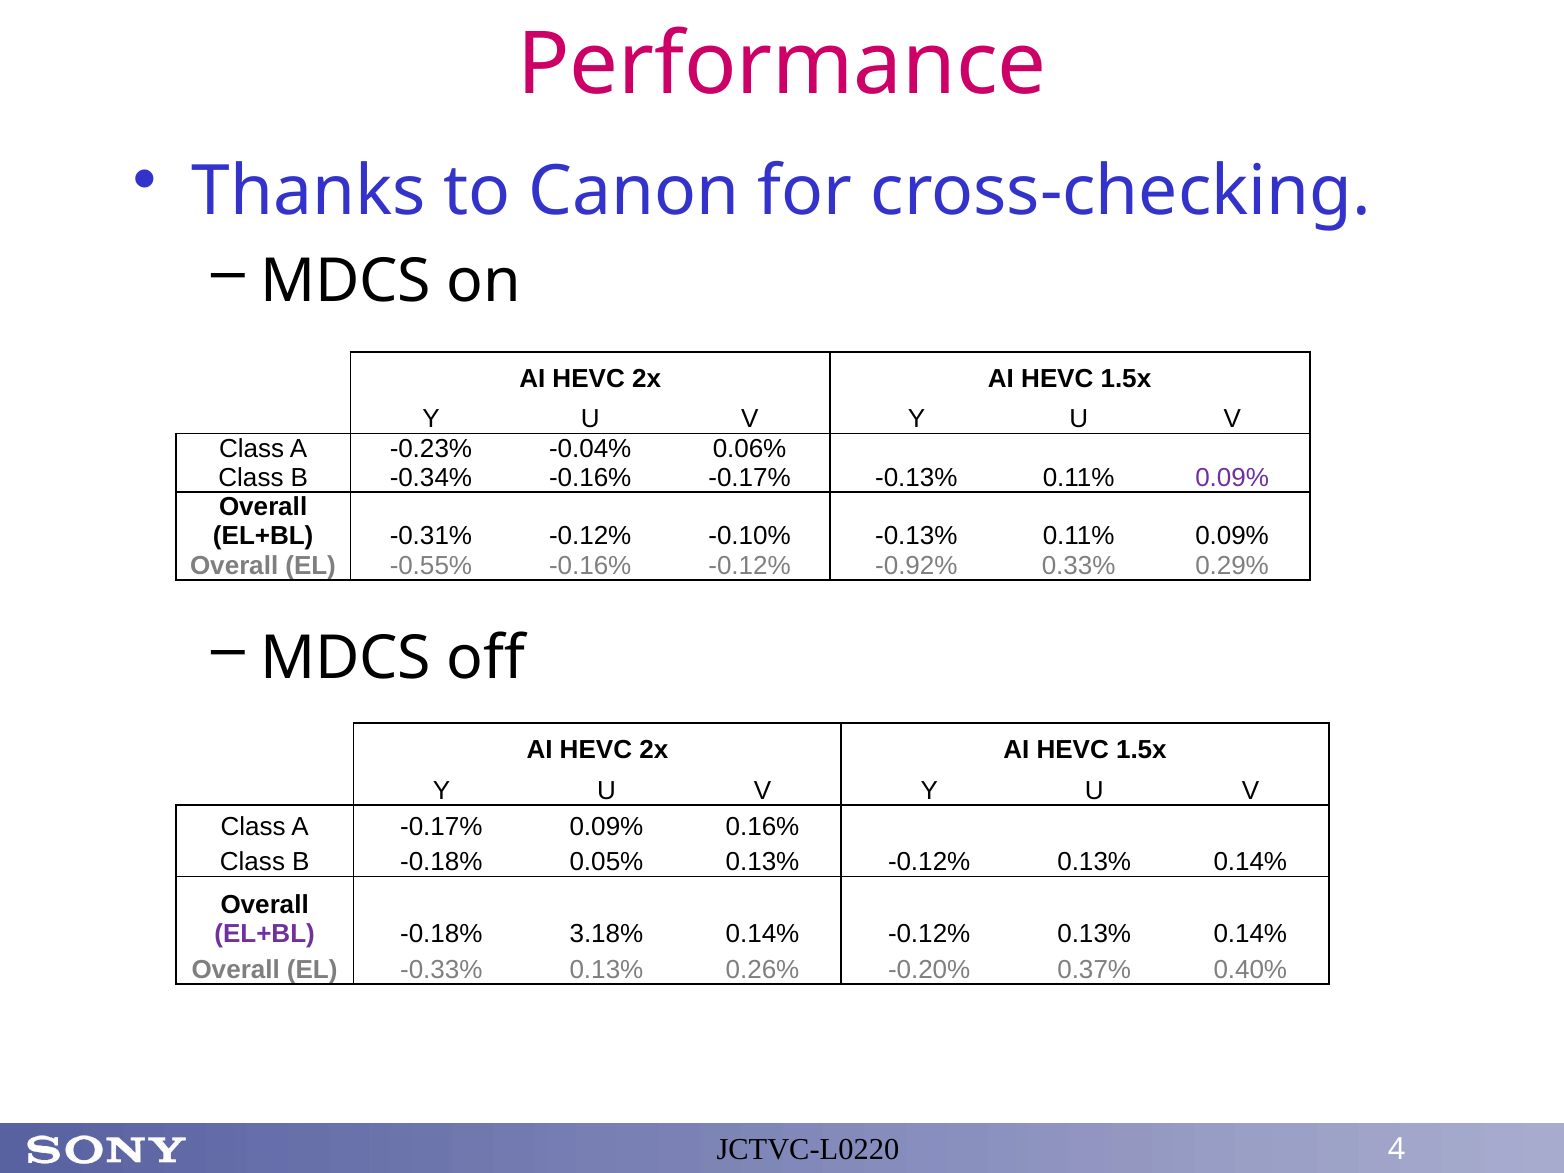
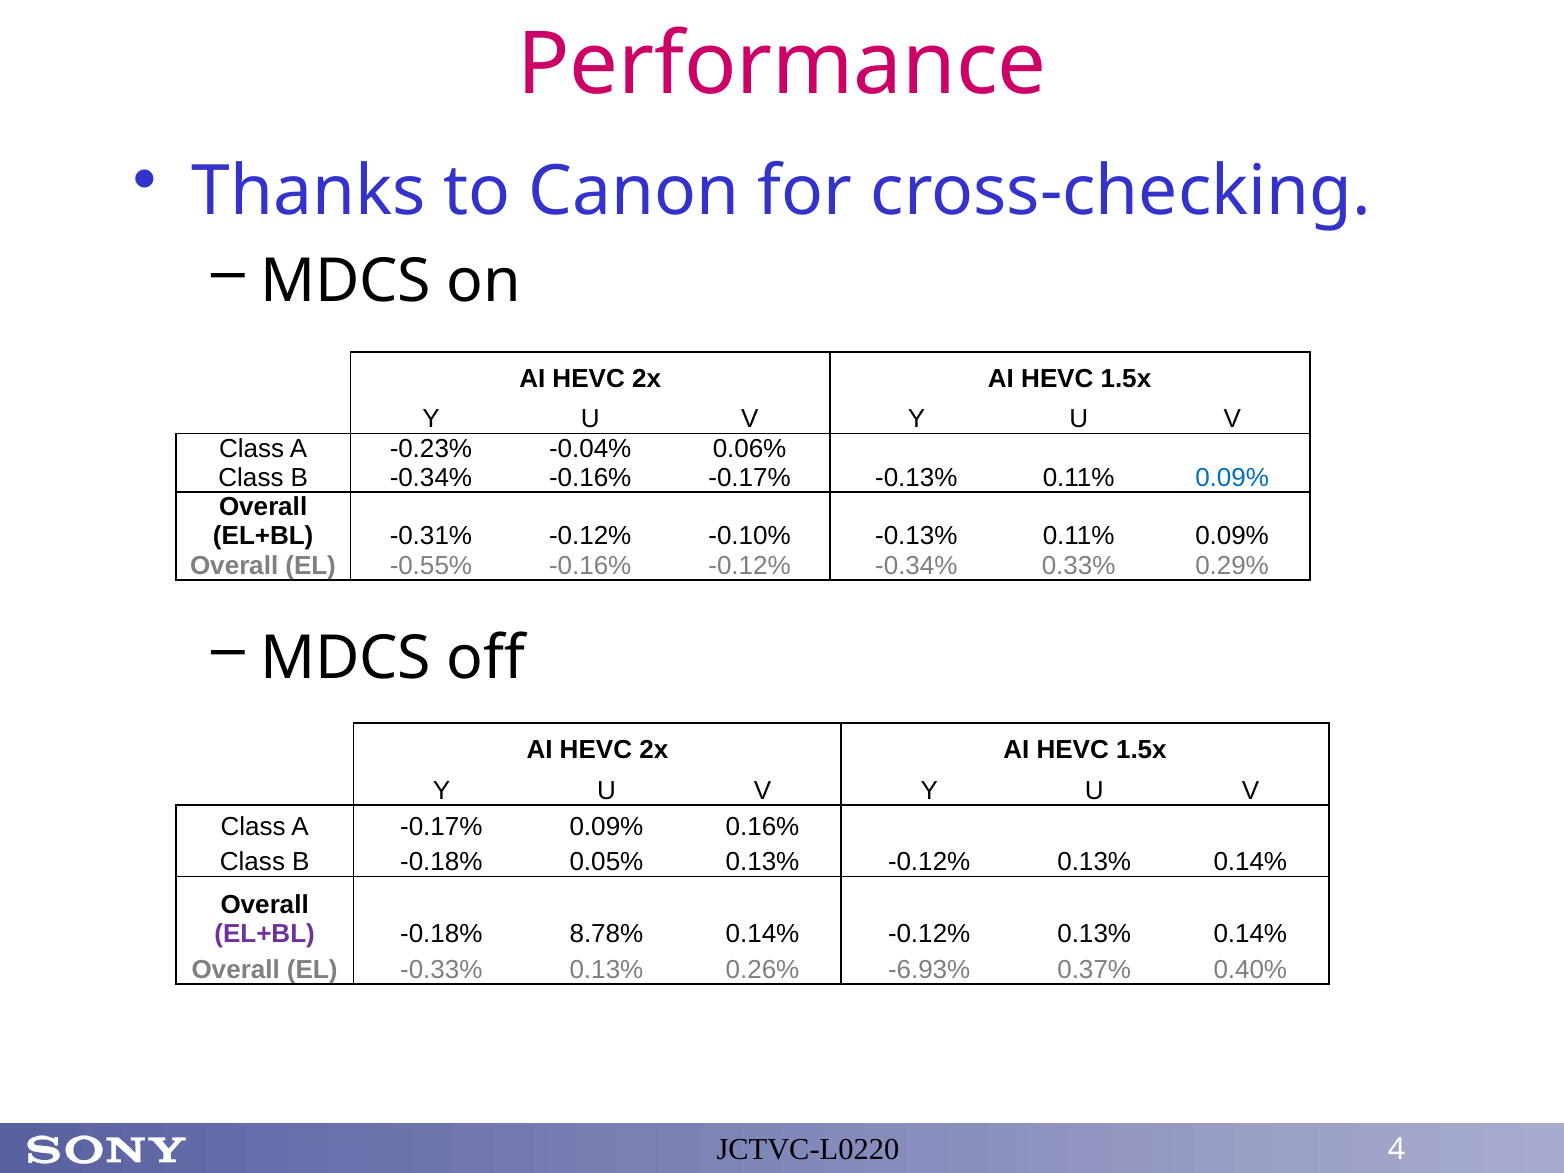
0.09% at (1232, 478) colour: purple -> blue
-0.12% -0.92%: -0.92% -> -0.34%
3.18%: 3.18% -> 8.78%
-0.20%: -0.20% -> -6.93%
